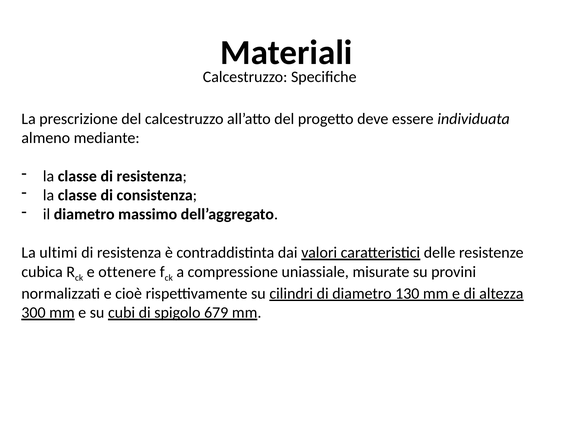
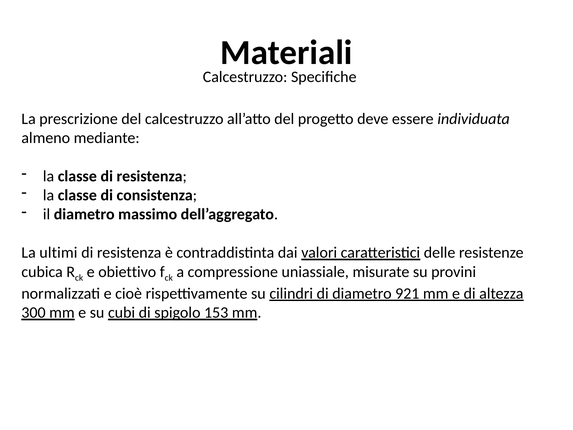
ottenere: ottenere -> obiettivo
130: 130 -> 921
679: 679 -> 153
